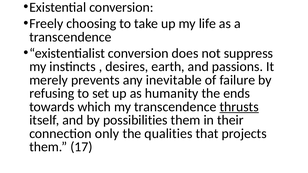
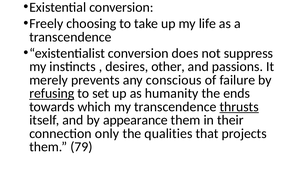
earth: earth -> other
inevitable: inevitable -> conscious
refusing underline: none -> present
possibilities: possibilities -> appearance
17: 17 -> 79
